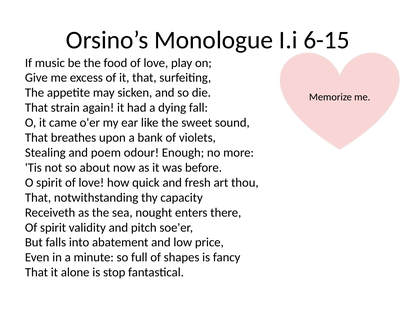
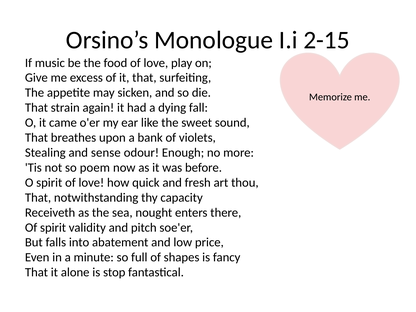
6-15: 6-15 -> 2-15
poem: poem -> sense
about: about -> poem
